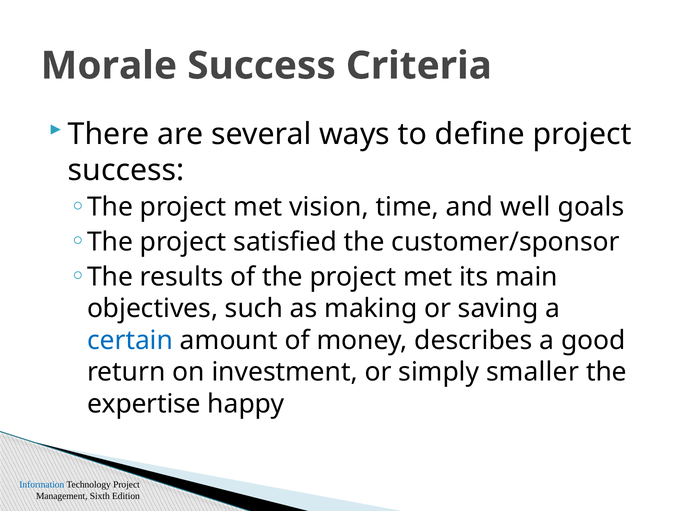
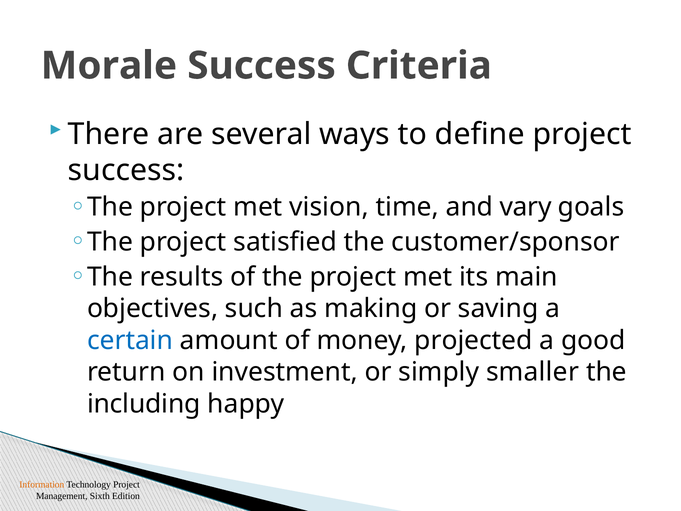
well: well -> vary
describes: describes -> projected
expertise: expertise -> including
Information colour: blue -> orange
